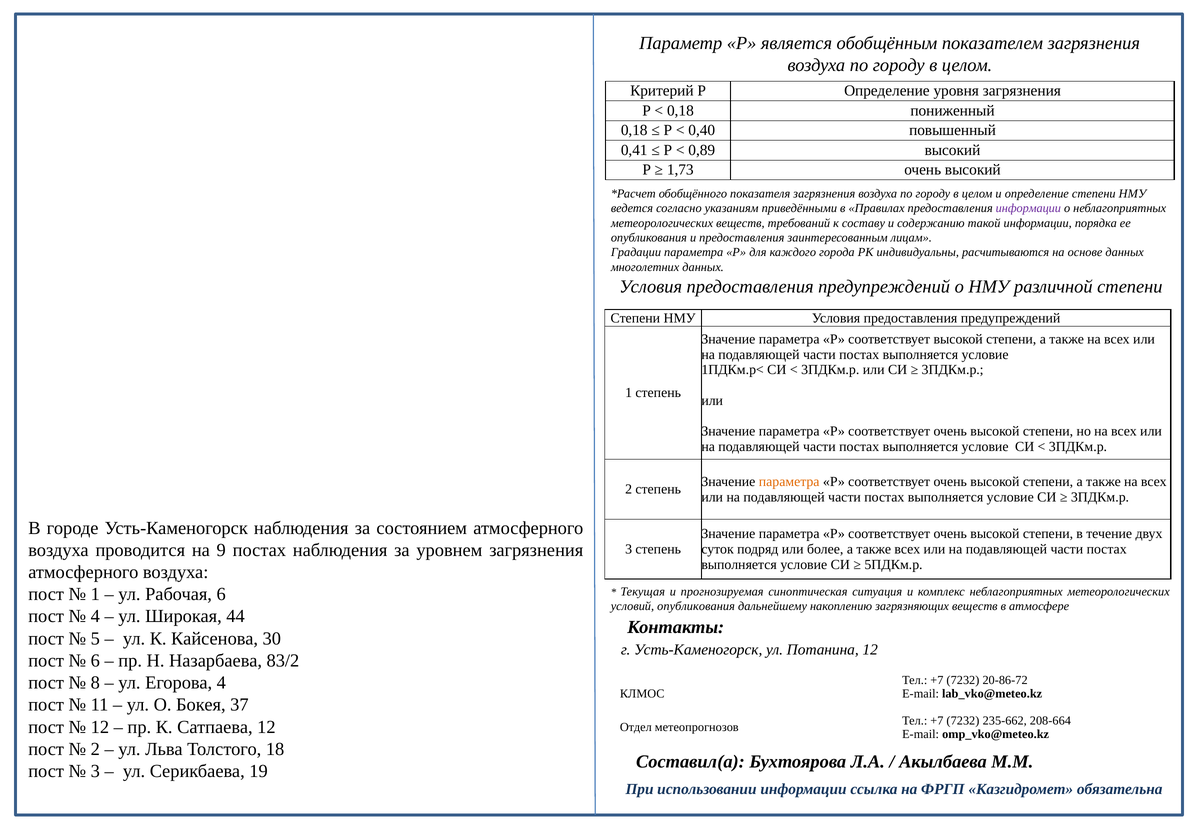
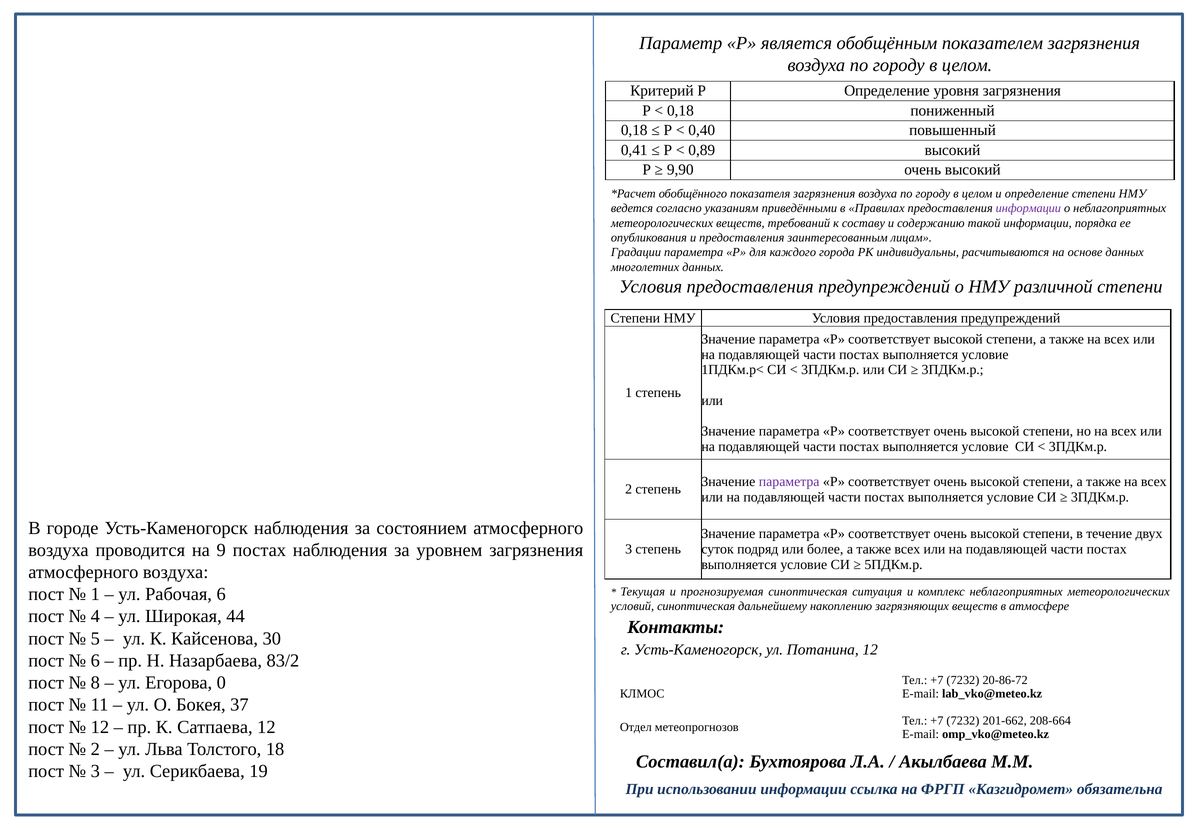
1,73: 1,73 -> 9,90
параметра at (789, 482) colour: orange -> purple
условий опубликования: опубликования -> синоптическая
Егорова 4: 4 -> 0
235-662: 235-662 -> 201-662
